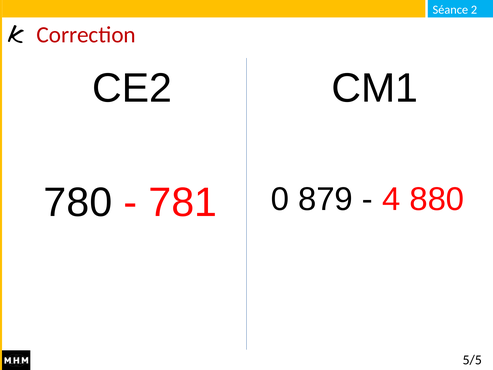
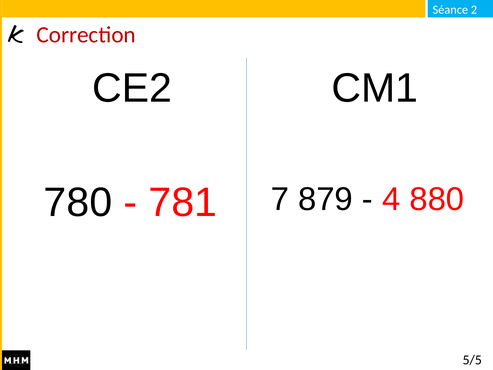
0: 0 -> 7
